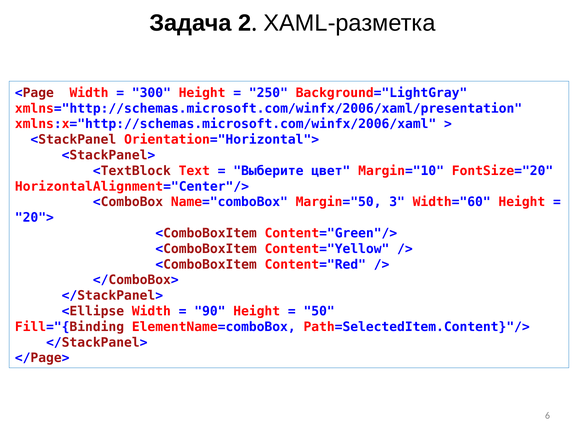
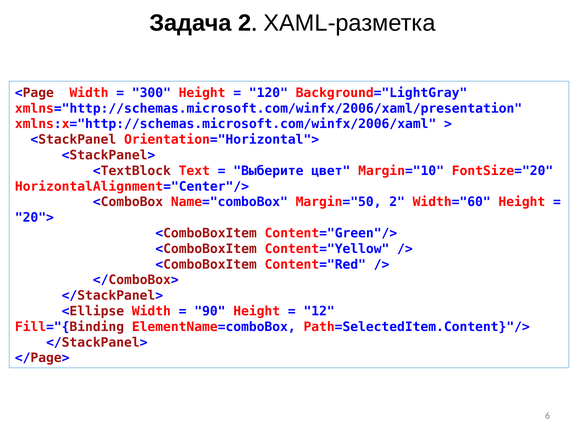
250: 250 -> 120
Margin="50 3: 3 -> 2
50: 50 -> 12
